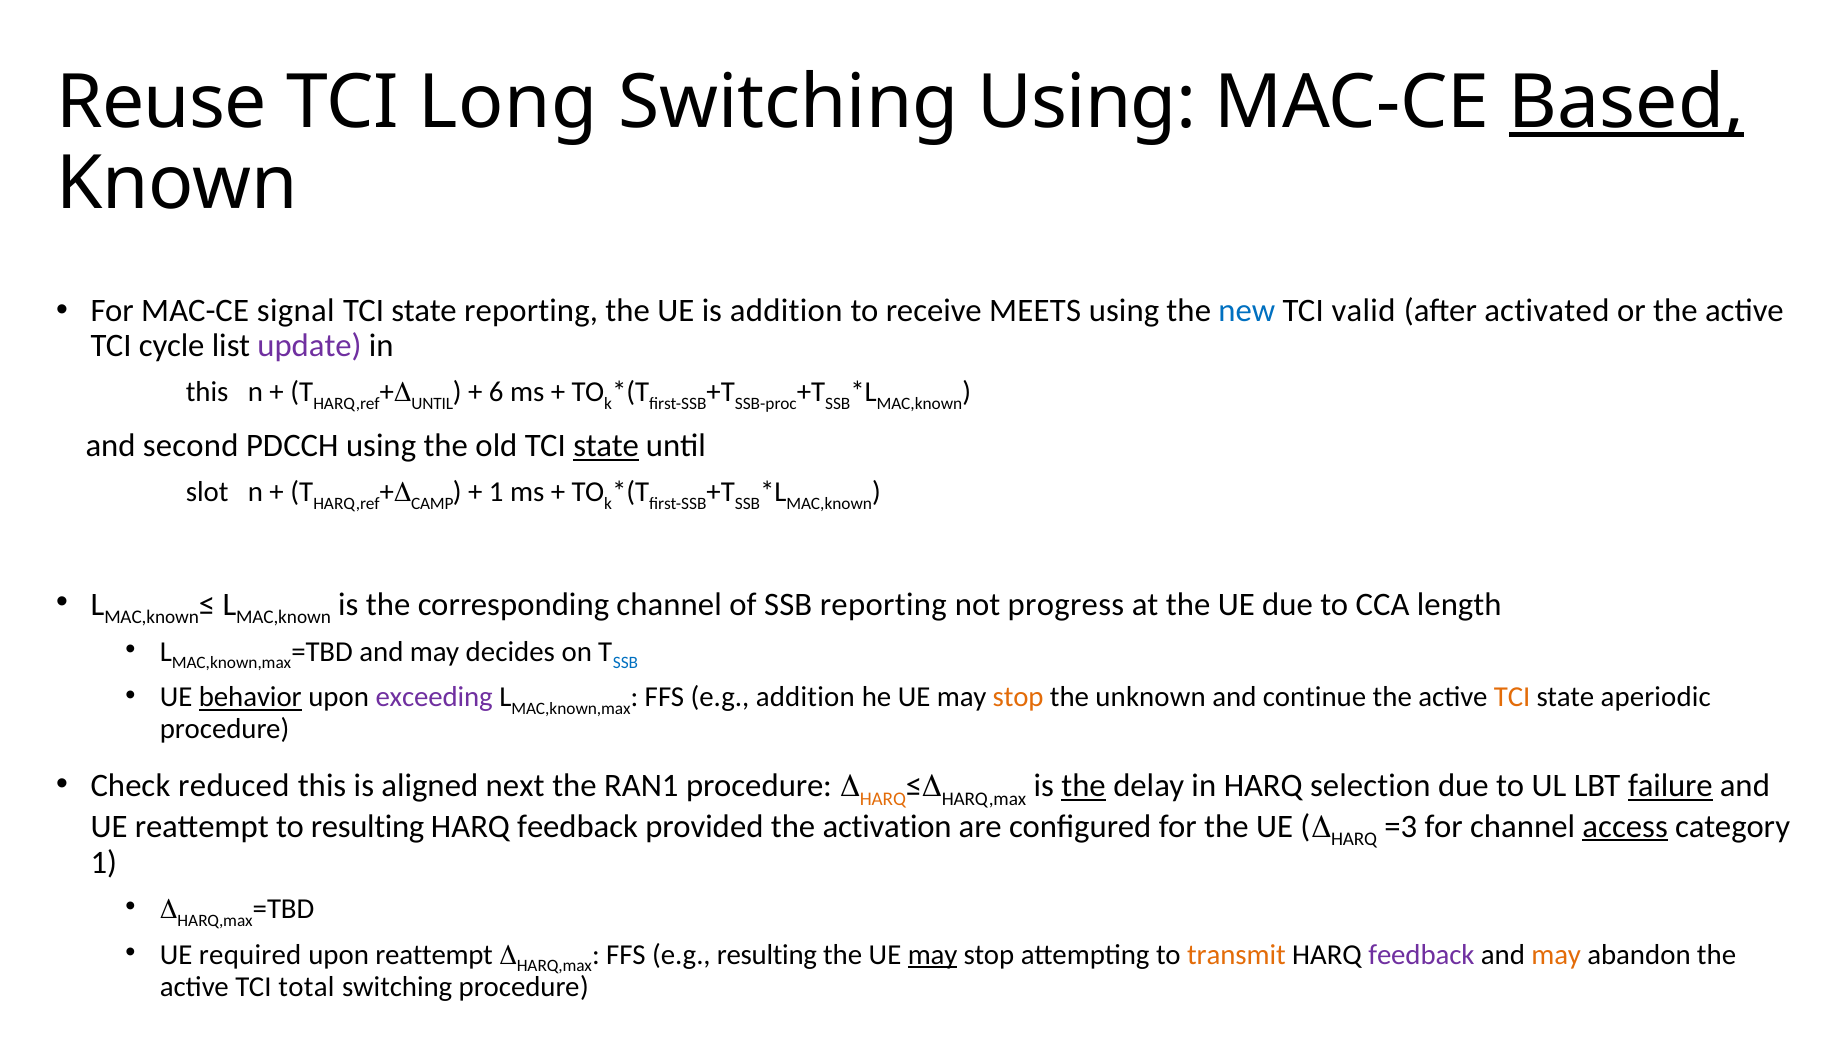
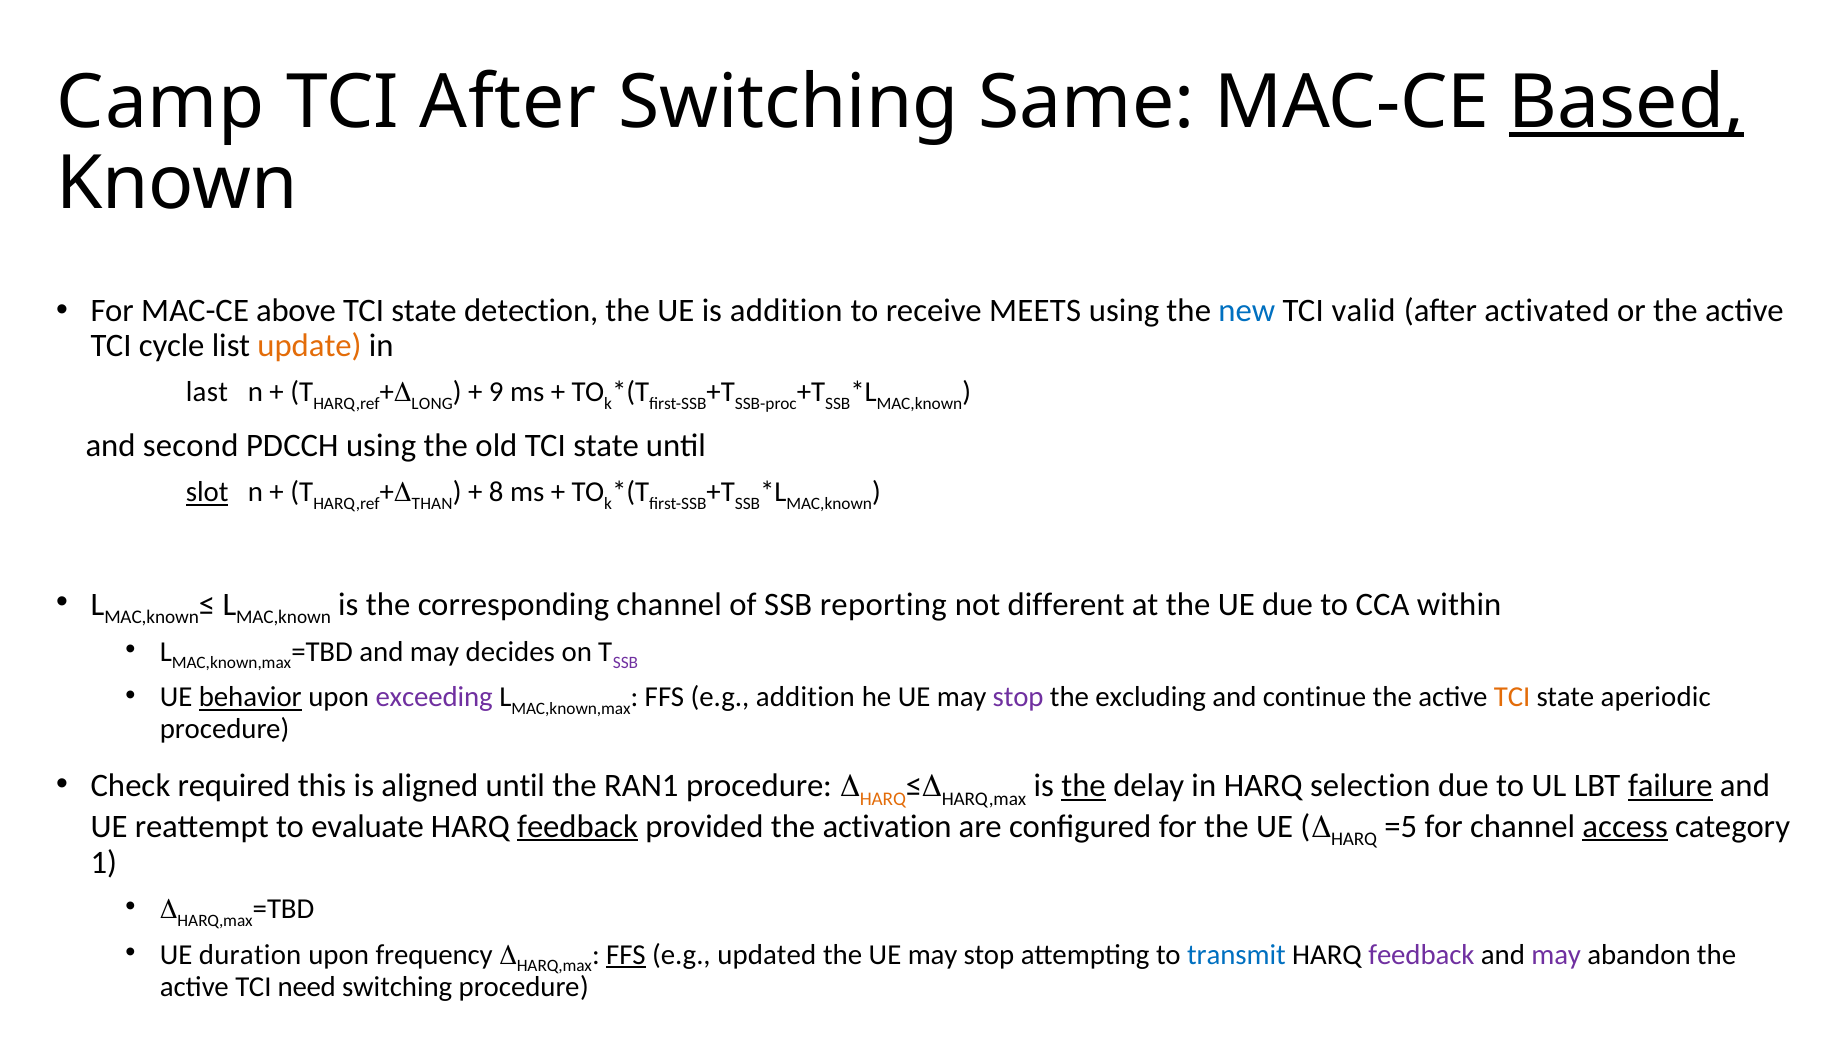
Reuse: Reuse -> Camp
TCI Long: Long -> After
Switching Using: Using -> Same
signal: signal -> above
state reporting: reporting -> detection
update colour: purple -> orange
this at (207, 392): this -> last
UNTIL at (432, 404): UNTIL -> LONG
6: 6 -> 9
state at (606, 446) underline: present -> none
slot underline: none -> present
CAMP: CAMP -> THAN
1 at (496, 492): 1 -> 8
progress: progress -> different
length: length -> within
SSB at (625, 663) colour: blue -> purple
stop at (1018, 697) colour: orange -> purple
unknown: unknown -> excluding
reduced: reduced -> required
aligned next: next -> until
to resulting: resulting -> evaluate
feedback at (577, 826) underline: none -> present
=3: =3 -> =5
required: required -> duration
upon reattempt: reattempt -> frequency
FFS at (626, 955) underline: none -> present
e.g resulting: resulting -> updated
may at (933, 955) underline: present -> none
transmit colour: orange -> blue
may at (1556, 955) colour: orange -> purple
total: total -> need
